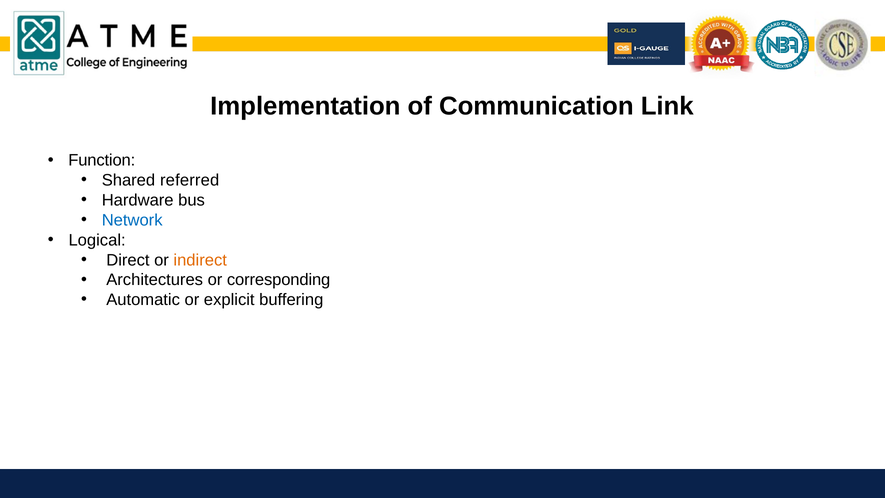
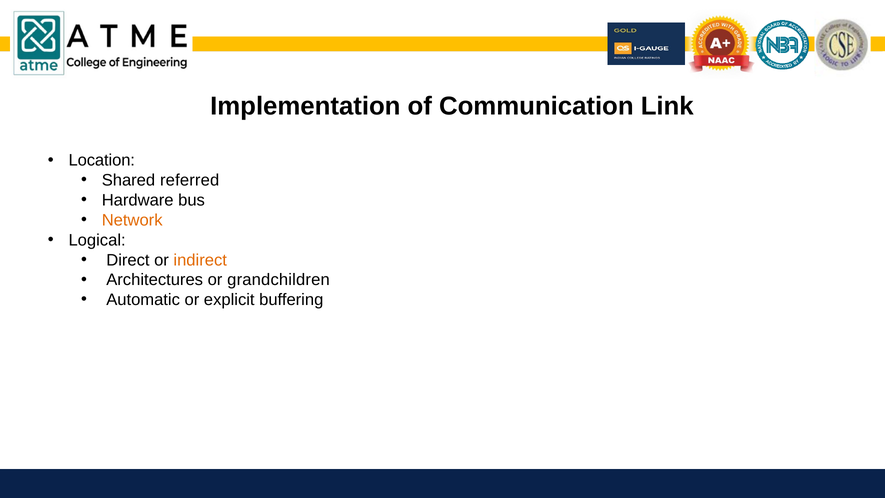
Function: Function -> Location
Network colour: blue -> orange
corresponding: corresponding -> grandchildren
